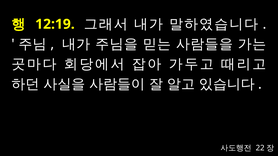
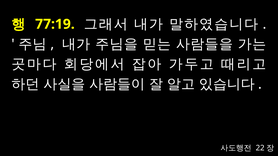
12:19: 12:19 -> 77:19
